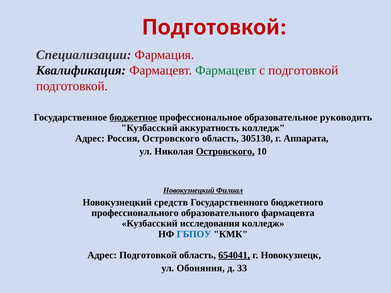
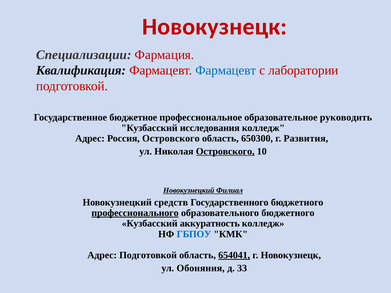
Подготовкой at (215, 27): Подготовкой -> Новокузнецк
Фармацевт at (226, 70) colour: green -> blue
с подготовкой: подготовкой -> лаборатории
бюджетное underline: present -> none
аккуратность: аккуратность -> исследования
305130: 305130 -> 650300
Аппарата: Аппарата -> Развития
профессионального underline: none -> present
образовательного фармацевта: фармацевта -> бюджетного
исследования: исследования -> аккуратность
